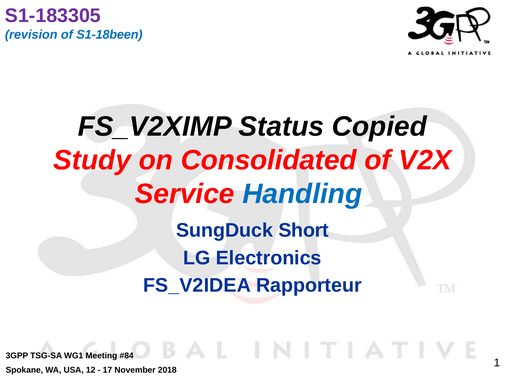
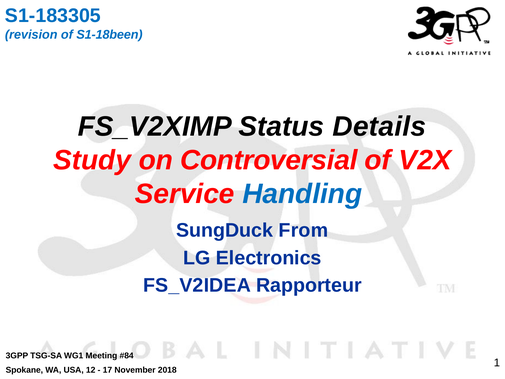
S1-183305 colour: purple -> blue
Copied: Copied -> Details
Consolidated: Consolidated -> Controversial
Short: Short -> From
